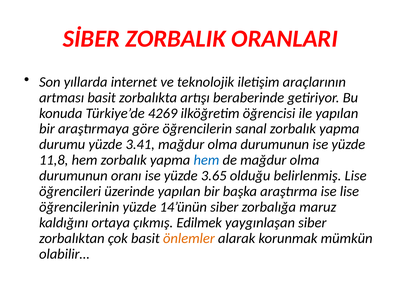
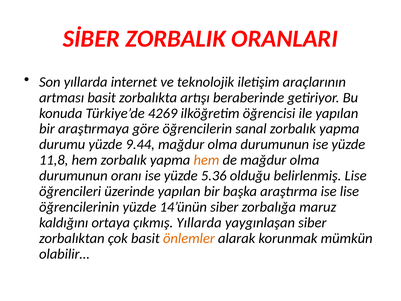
3.41: 3.41 -> 9.44
hem at (206, 160) colour: blue -> orange
3.65: 3.65 -> 5.36
çıkmış Edilmek: Edilmek -> Yıllarda
